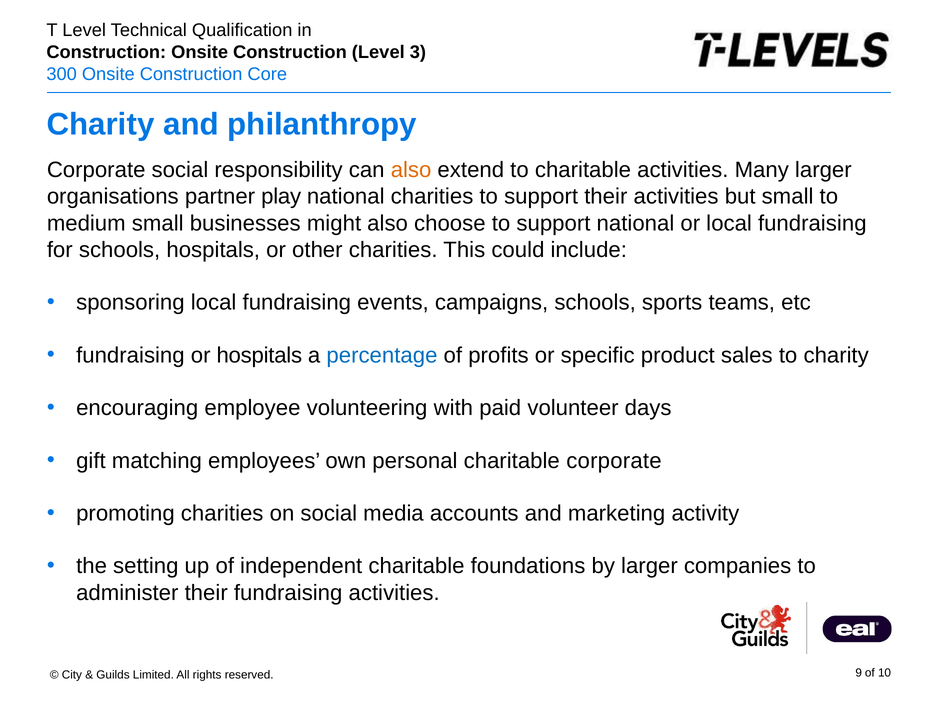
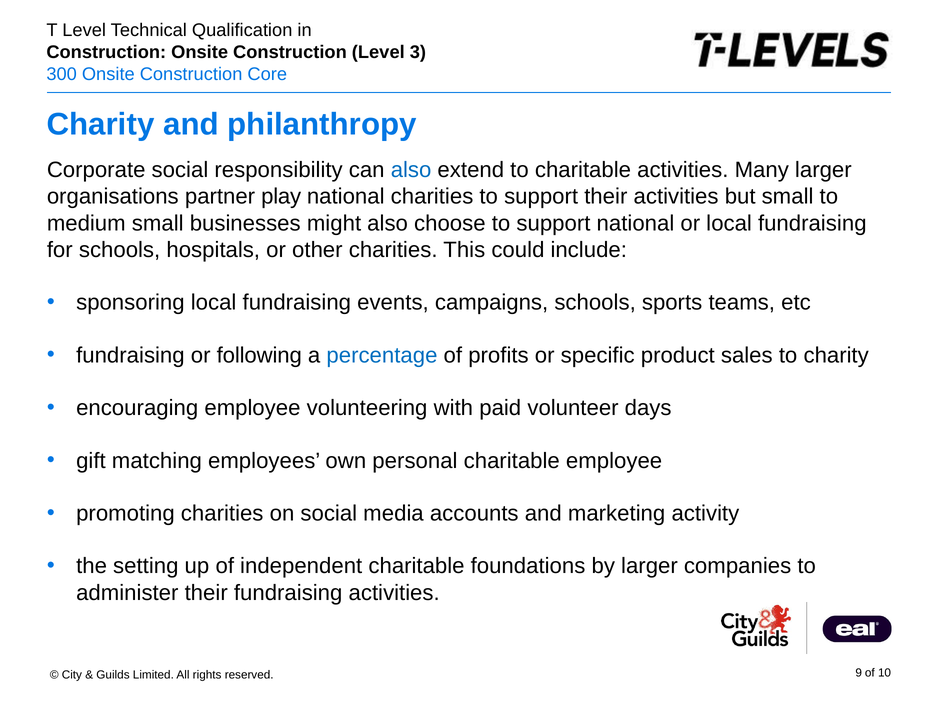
also at (411, 170) colour: orange -> blue
or hospitals: hospitals -> following
charitable corporate: corporate -> employee
